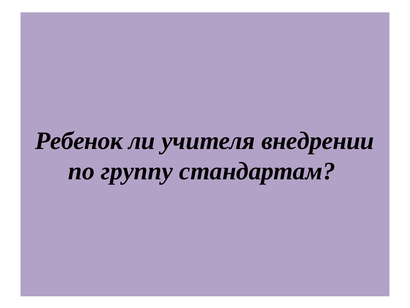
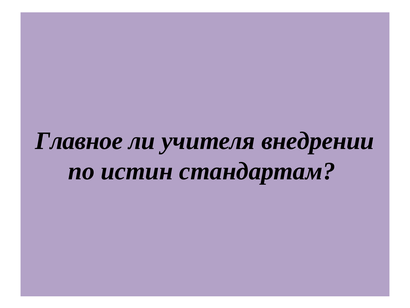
Ребенок: Ребенок -> Главное
группу: группу -> истин
